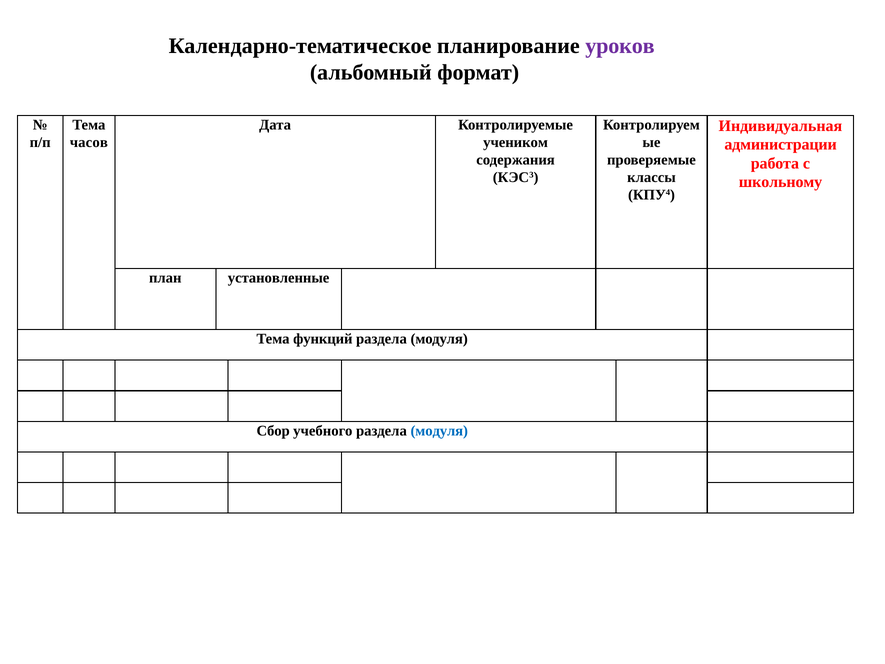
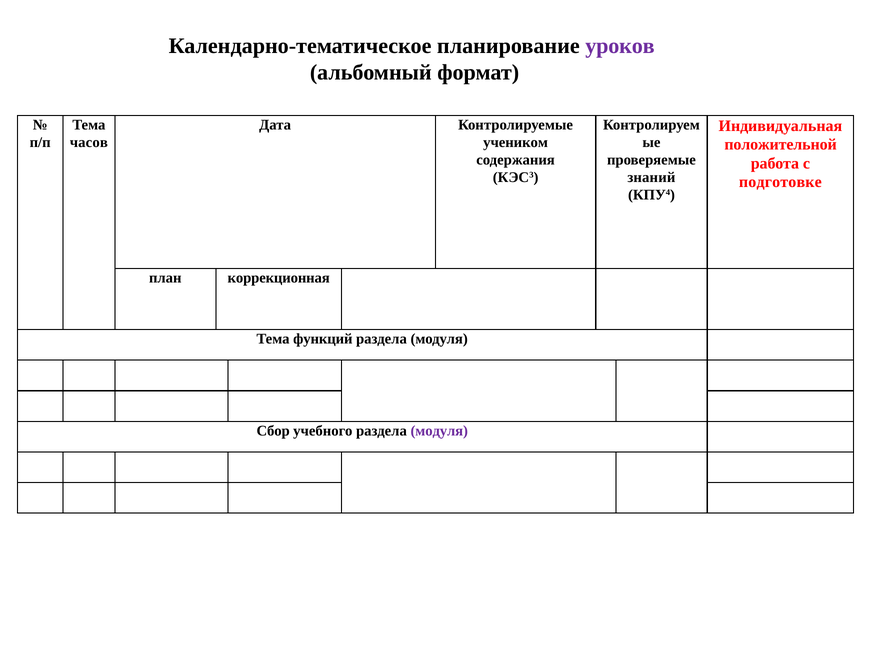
администрации: администрации -> положительной
классы: классы -> знаний
школьному: школьному -> подготовке
установленные: установленные -> коррекционная
модуля at (439, 431) colour: blue -> purple
